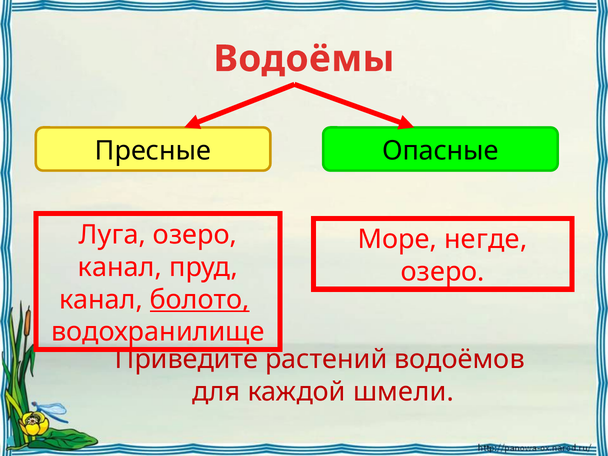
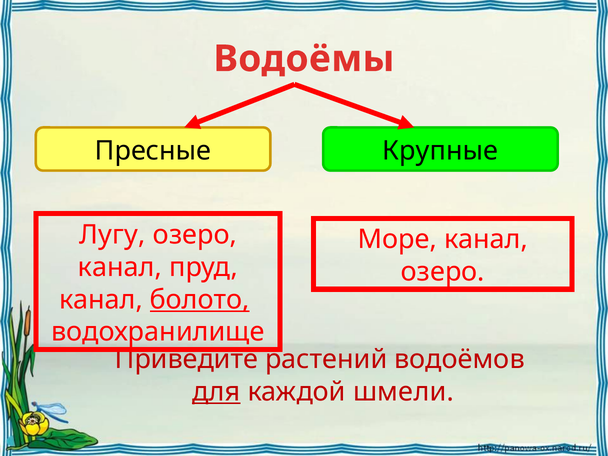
Опасные: Опасные -> Крупные
Луга: Луга -> Лугу
Море негде: негде -> канал
для underline: none -> present
